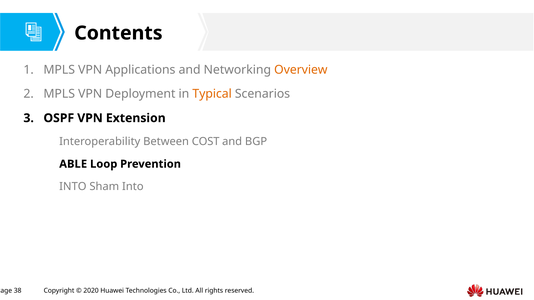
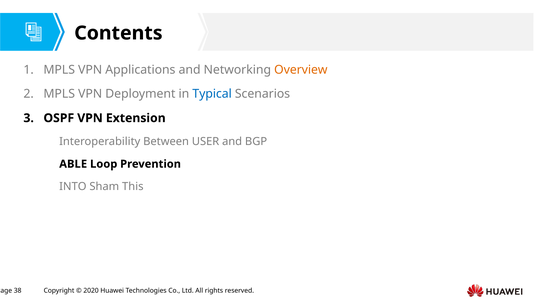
Typical colour: orange -> blue
COST: COST -> USER
Sham Into: Into -> This
